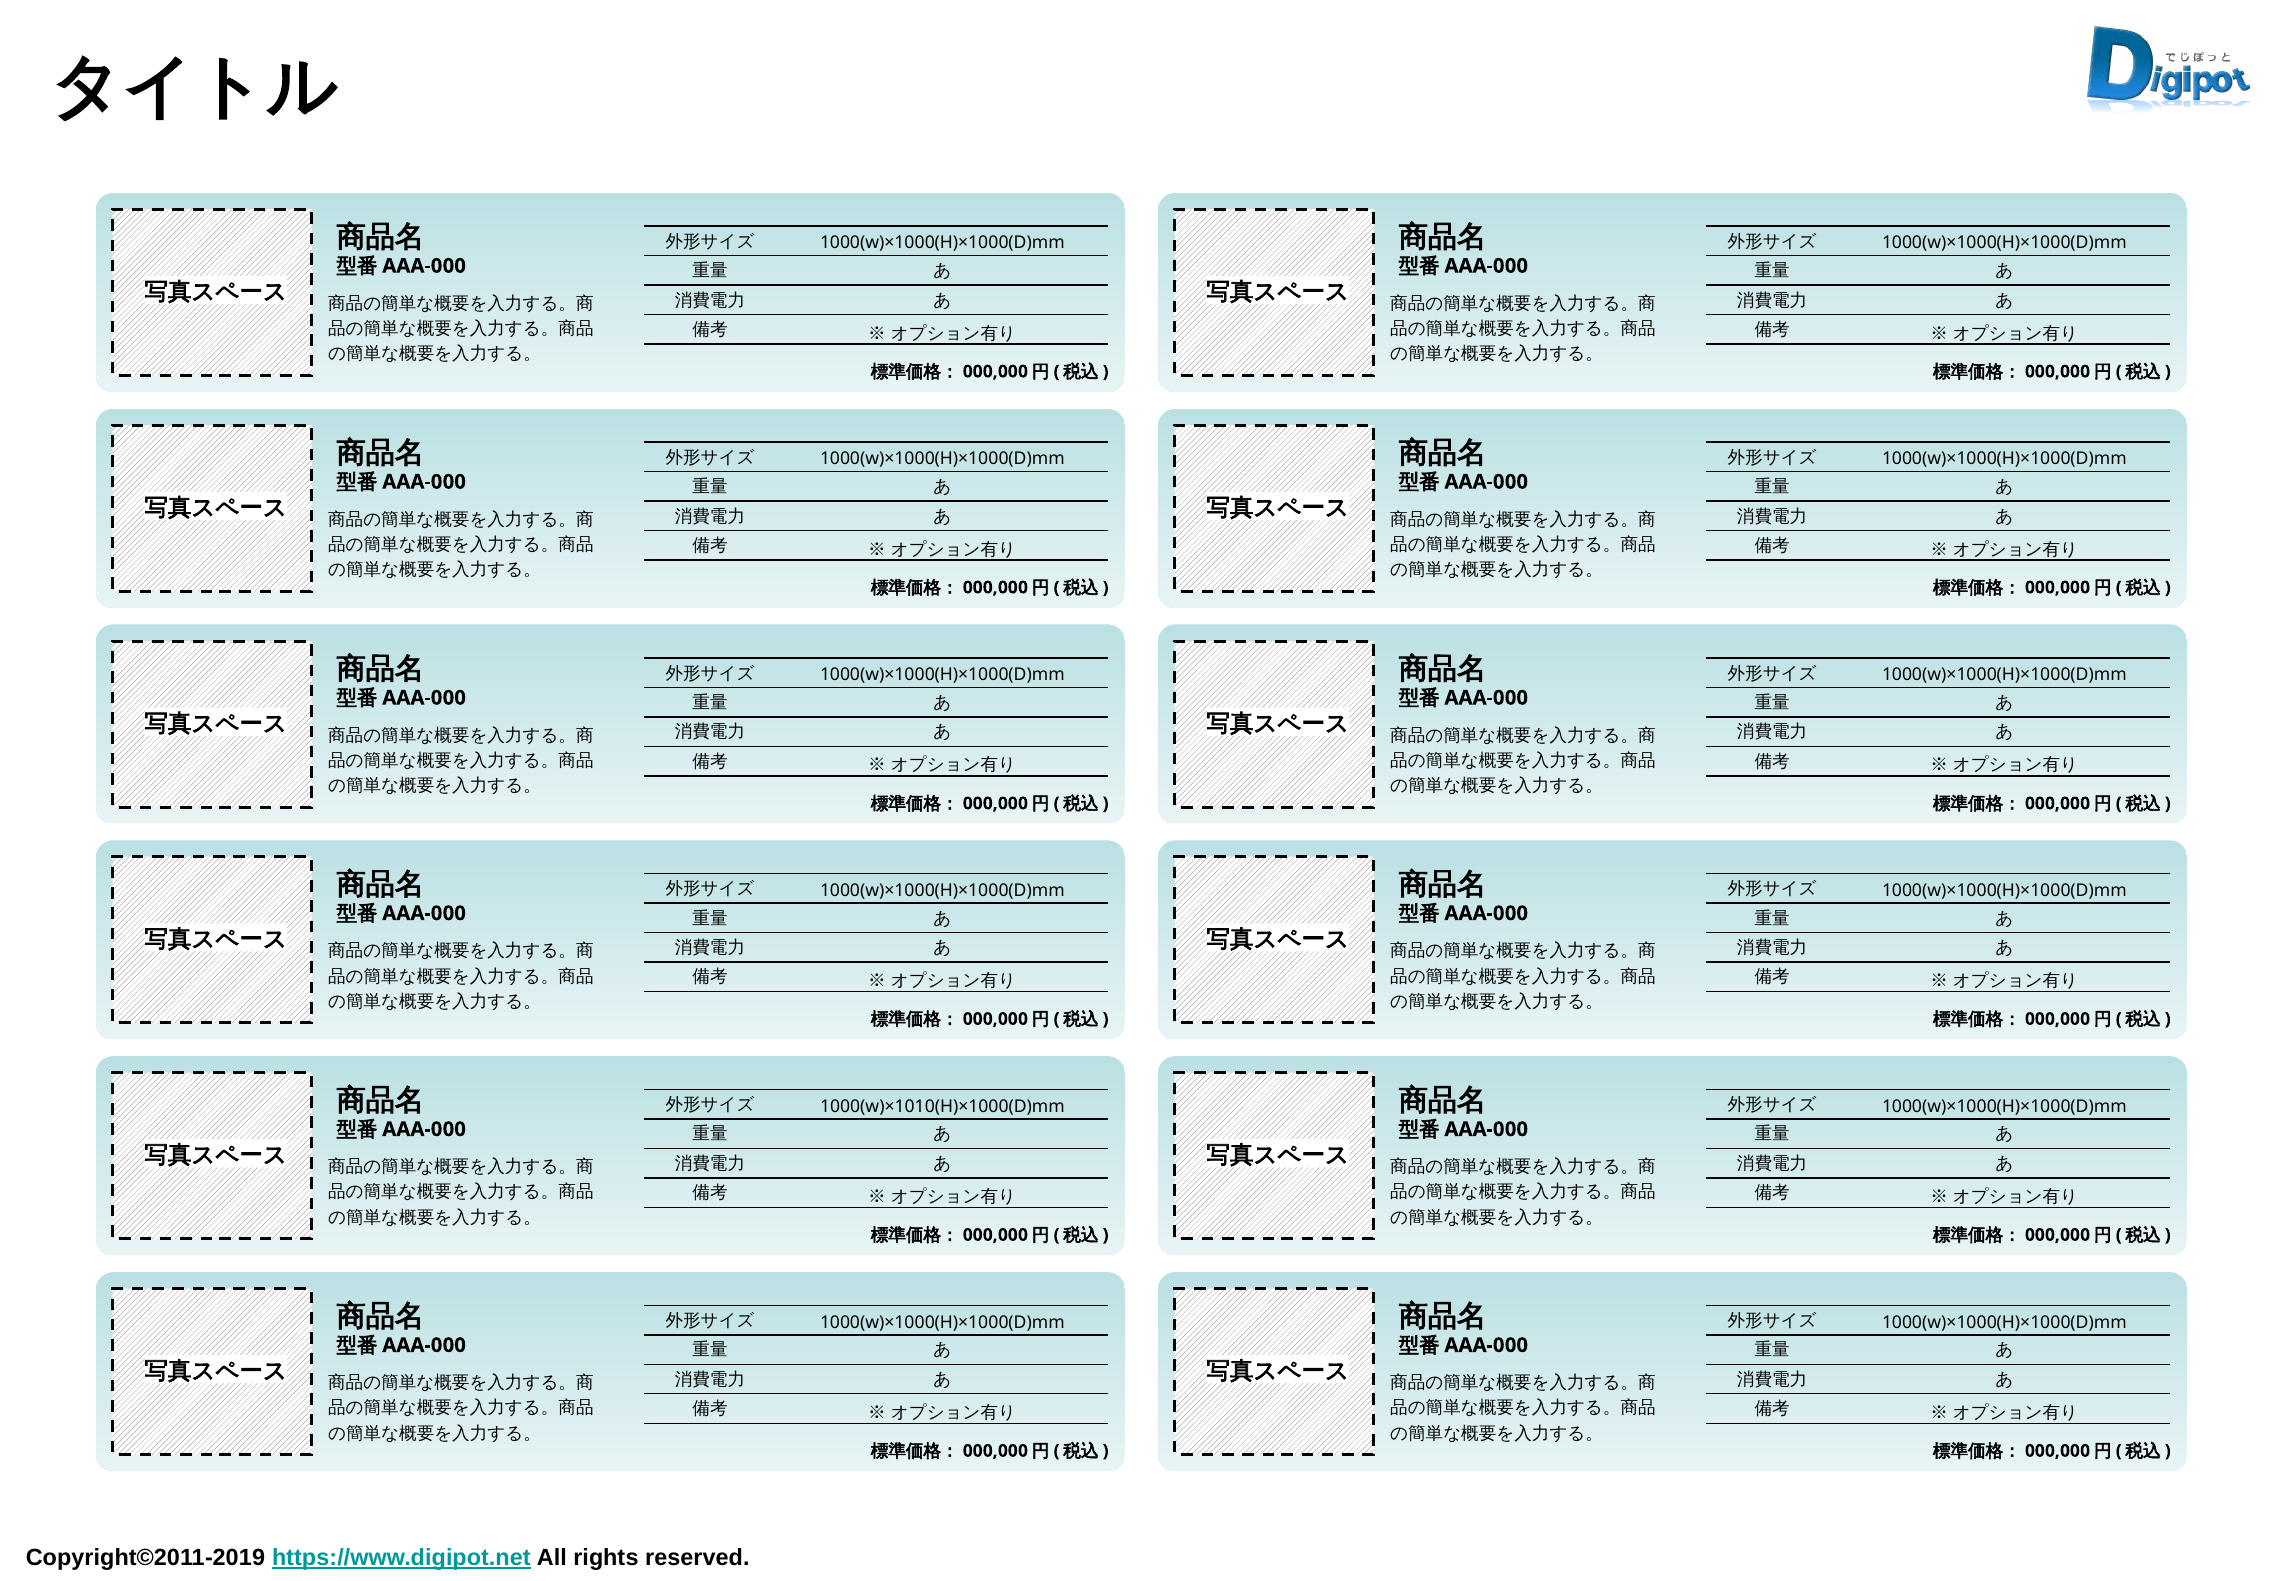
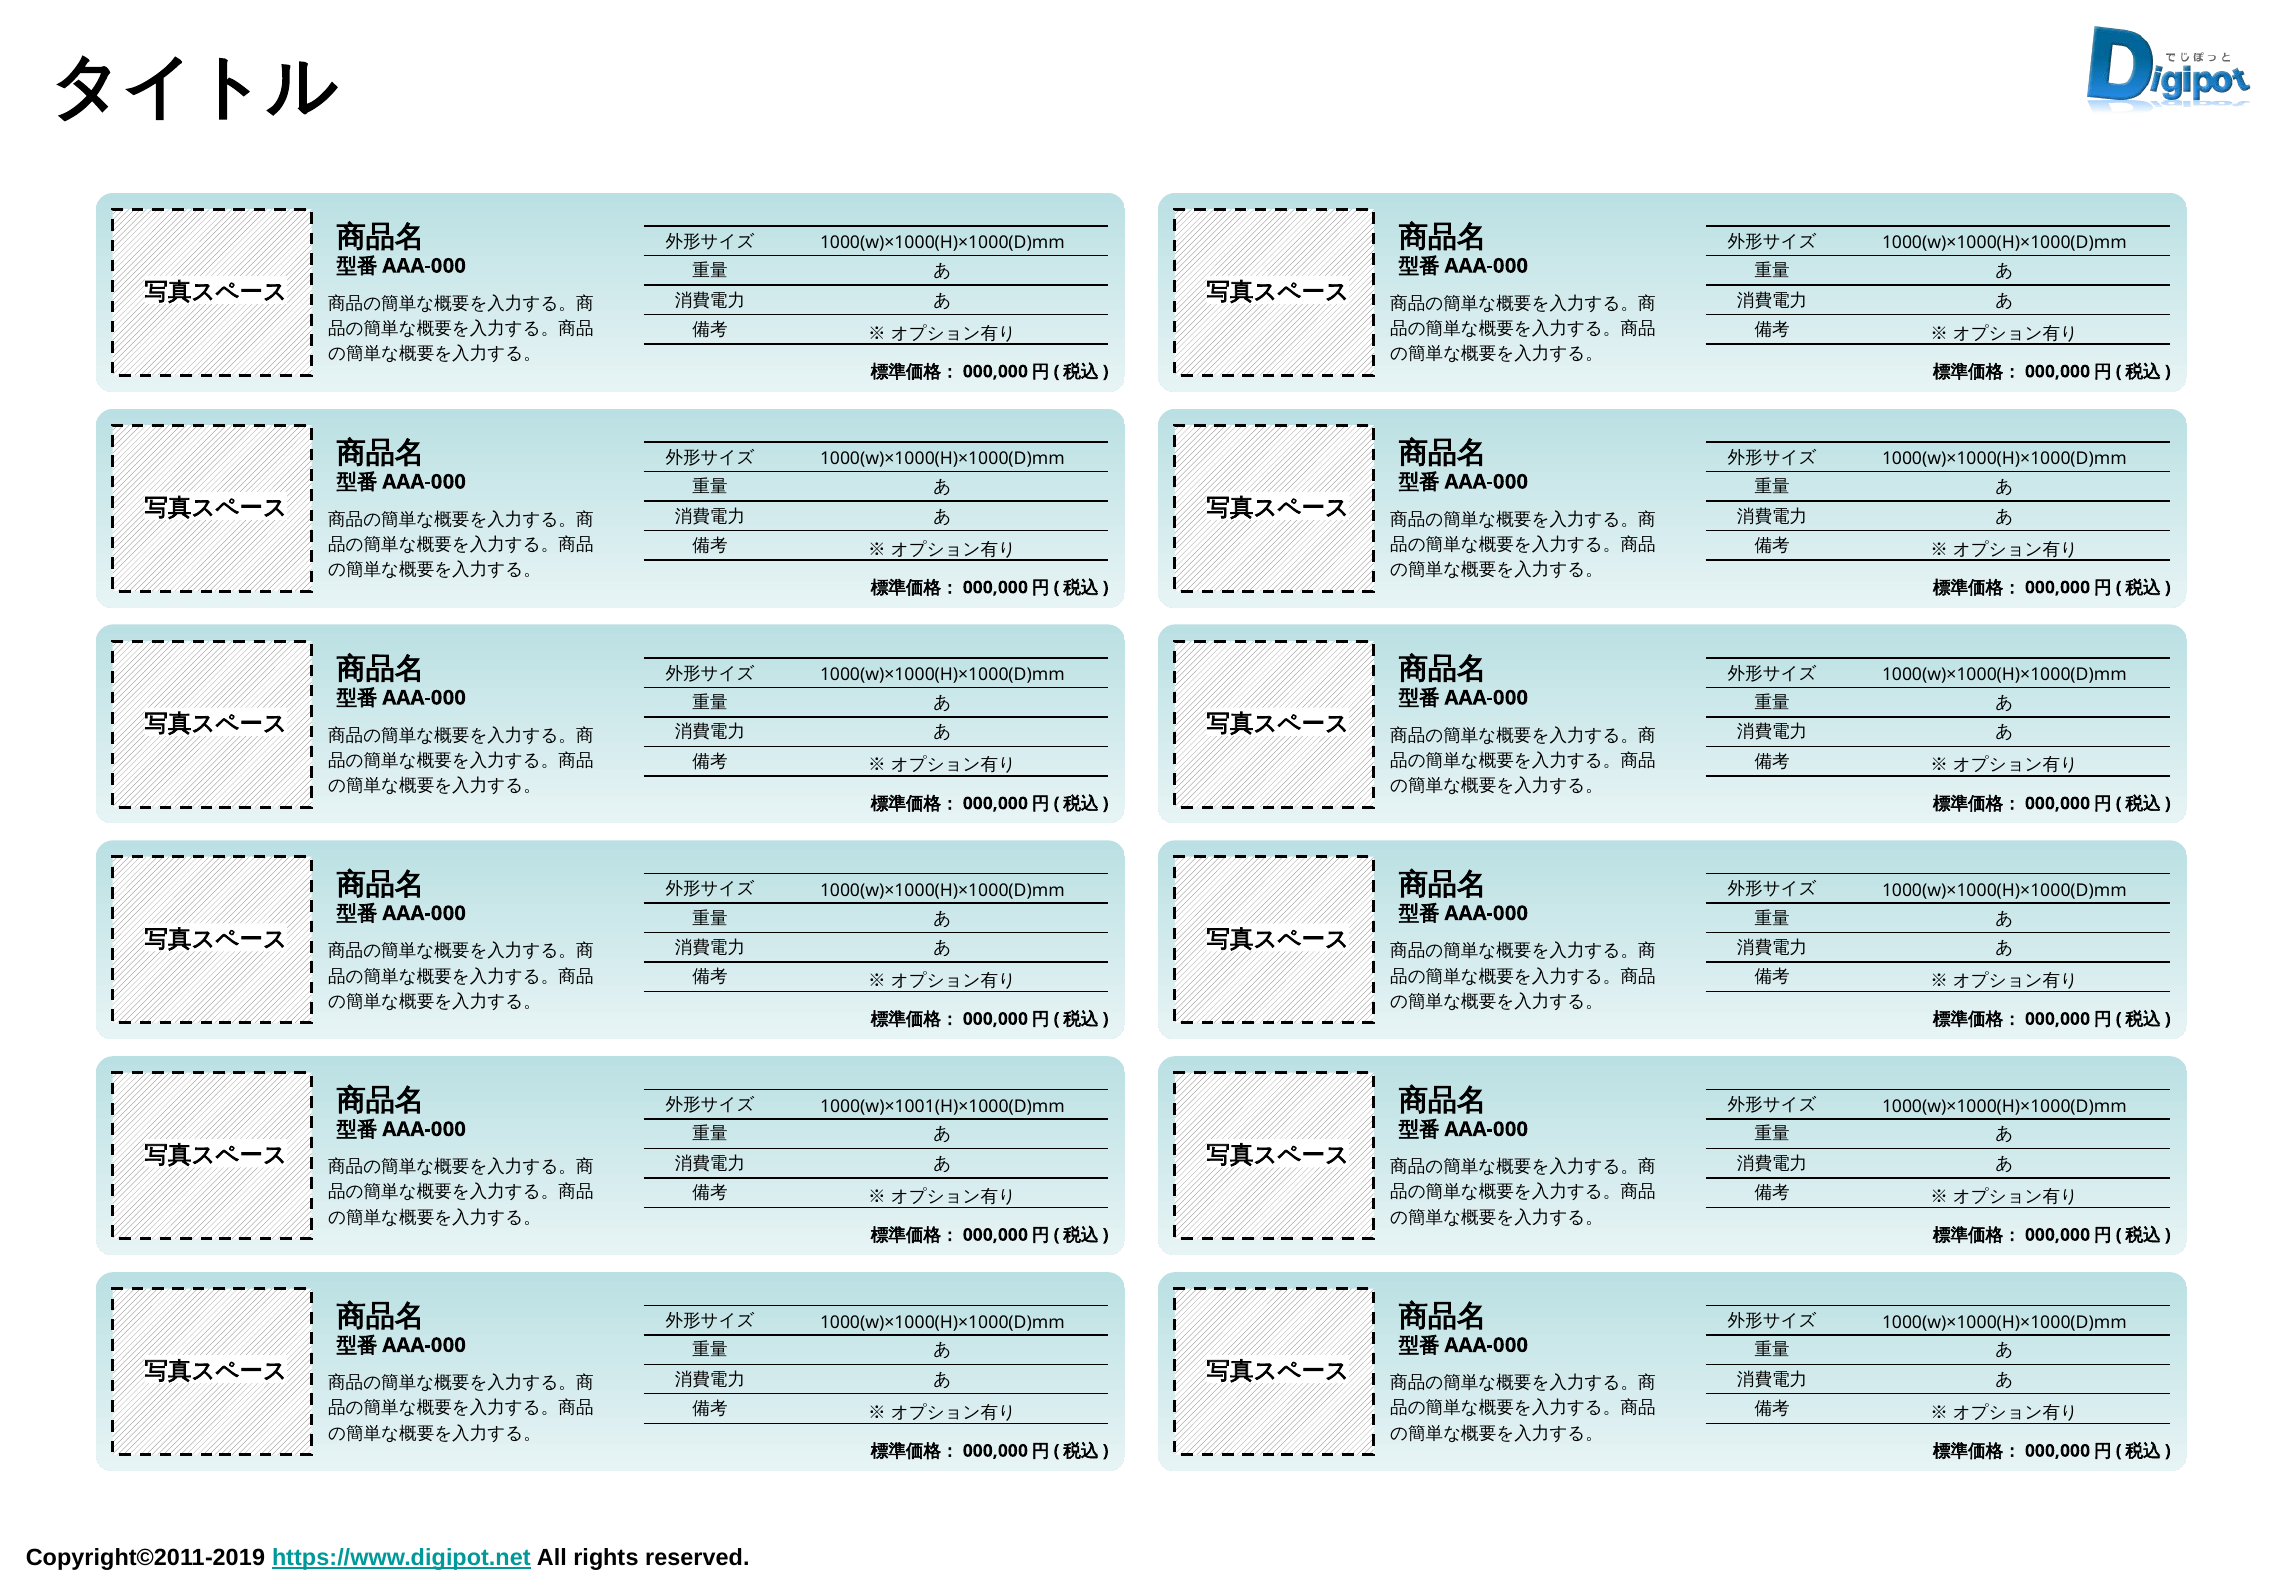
1000(w)×1010(H)×1000(D)mm: 1000(w)×1010(H)×1000(D)mm -> 1000(w)×1001(H)×1000(D)mm
